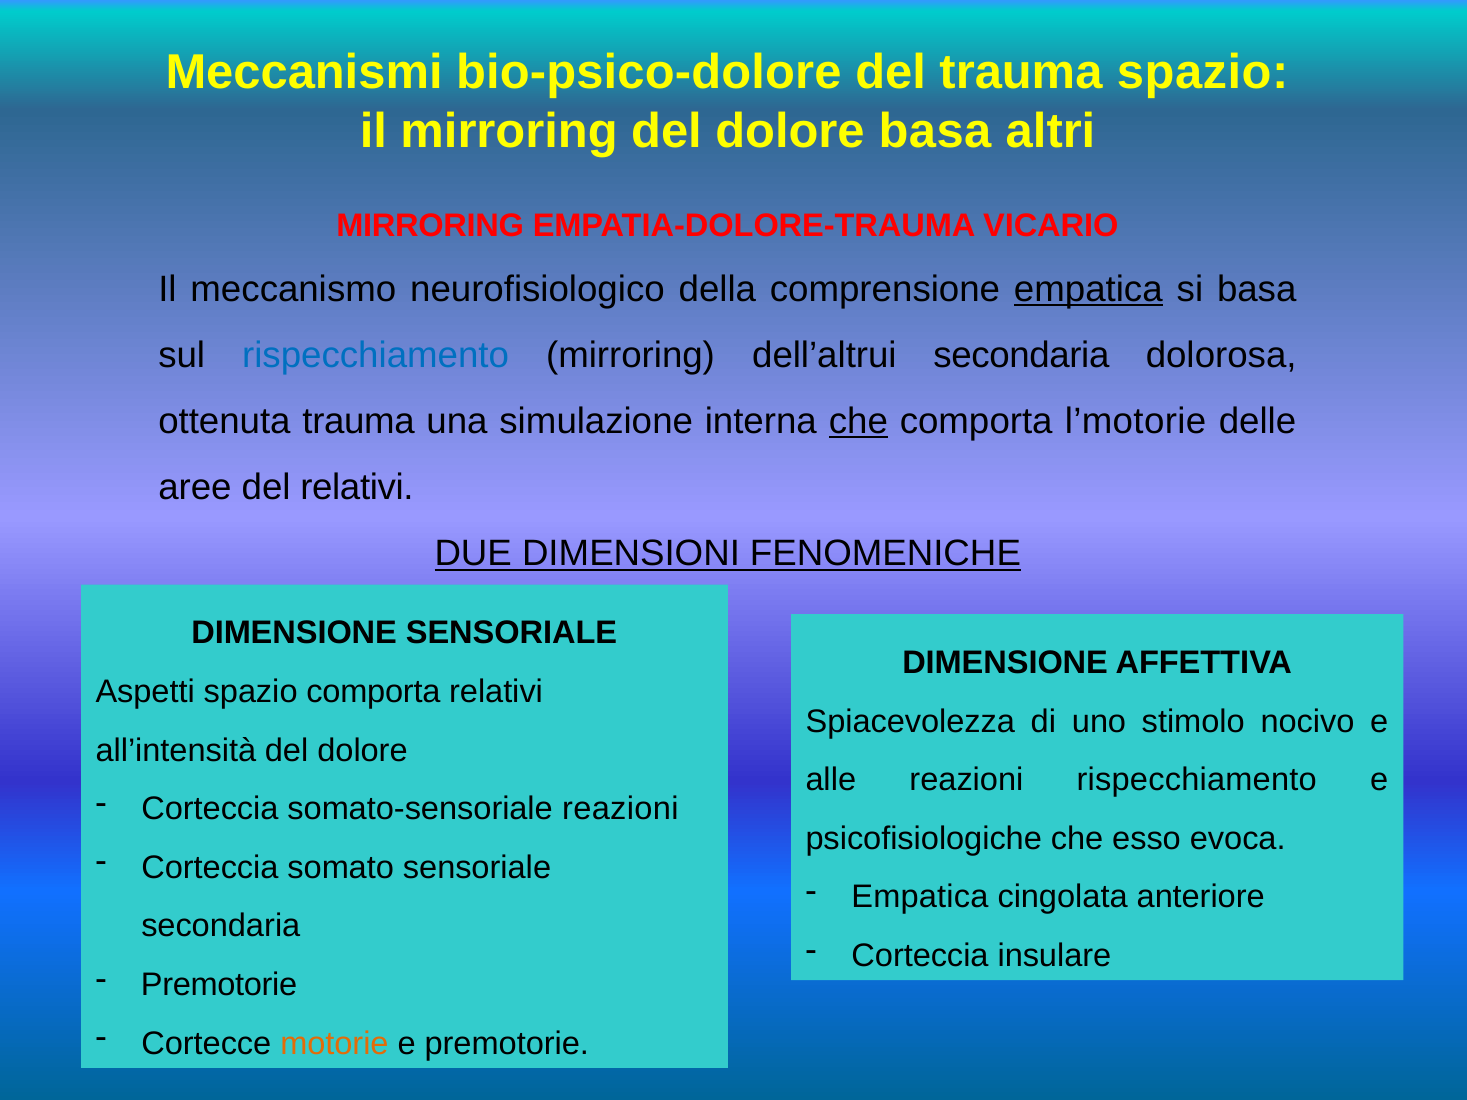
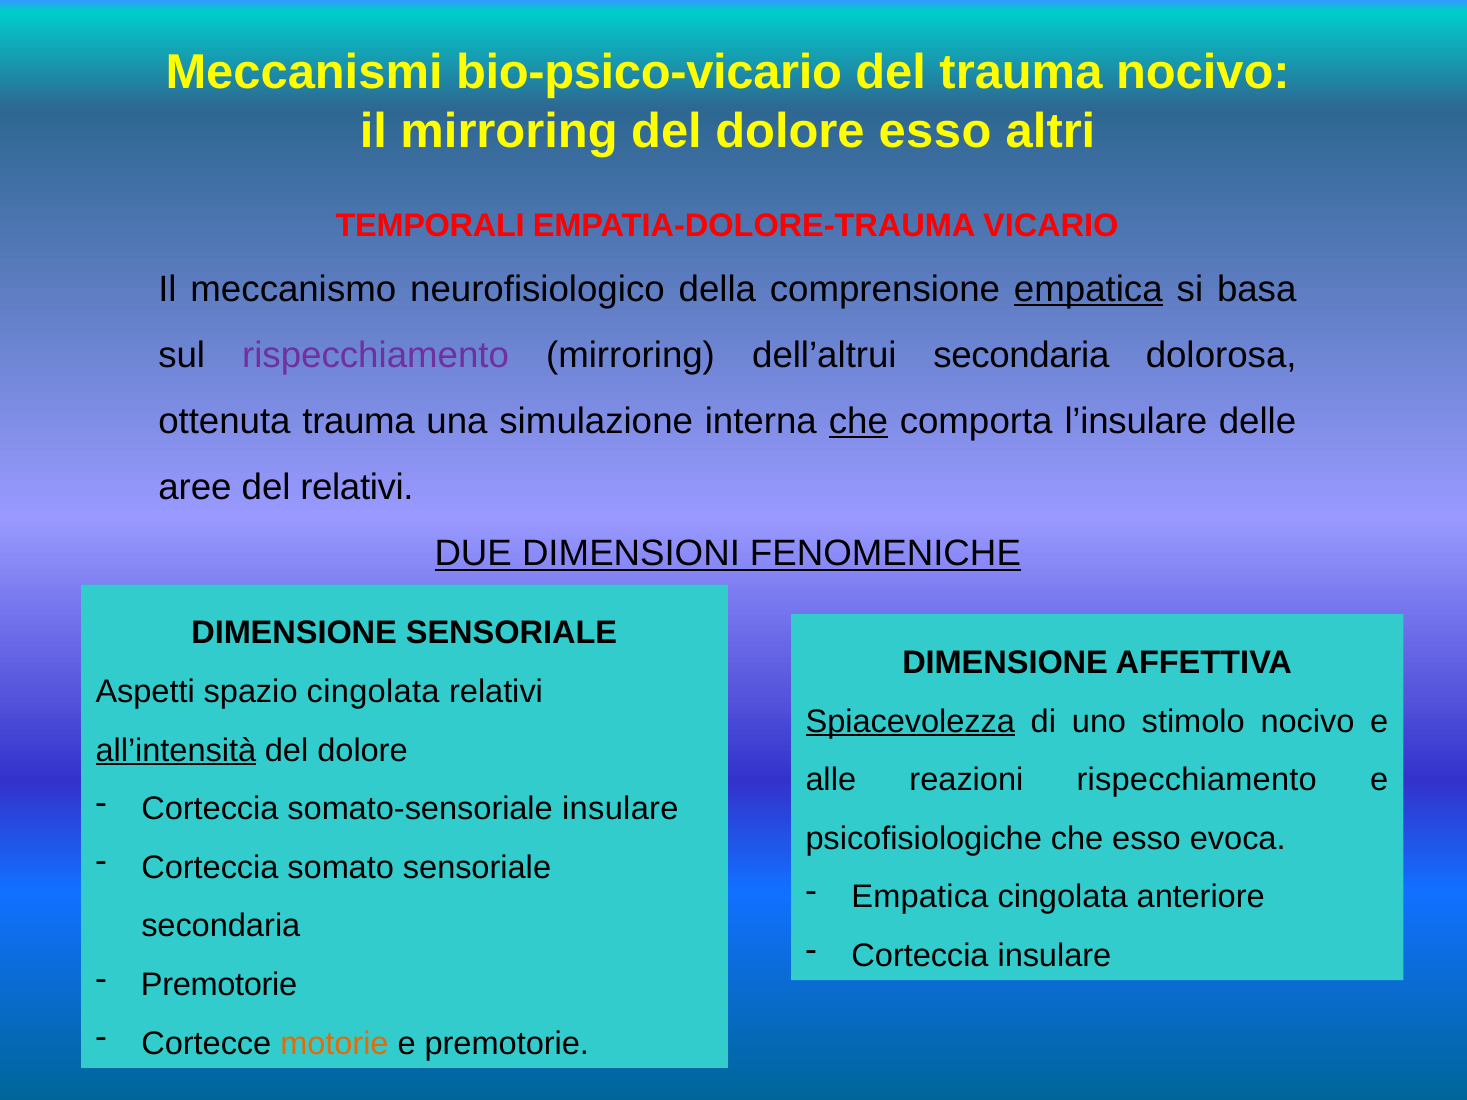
bio-psico-dolore: bio-psico-dolore -> bio-psico-vicario
trauma spazio: spazio -> nocivo
dolore basa: basa -> esso
MIRRORING at (430, 226): MIRRORING -> TEMPORALI
rispecchiamento at (376, 356) colour: blue -> purple
l’motorie: l’motorie -> l’insulare
spazio comporta: comporta -> cingolata
Spiacevolezza underline: none -> present
all’intensità underline: none -> present
somato-sensoriale reazioni: reazioni -> insulare
